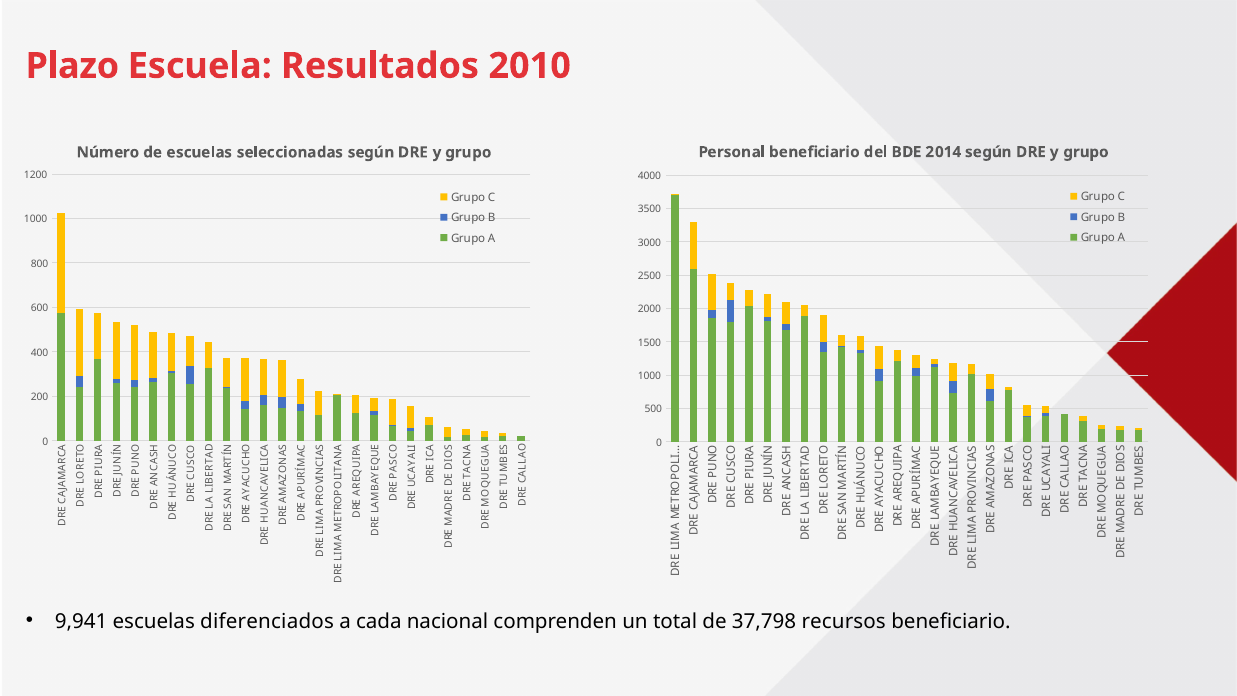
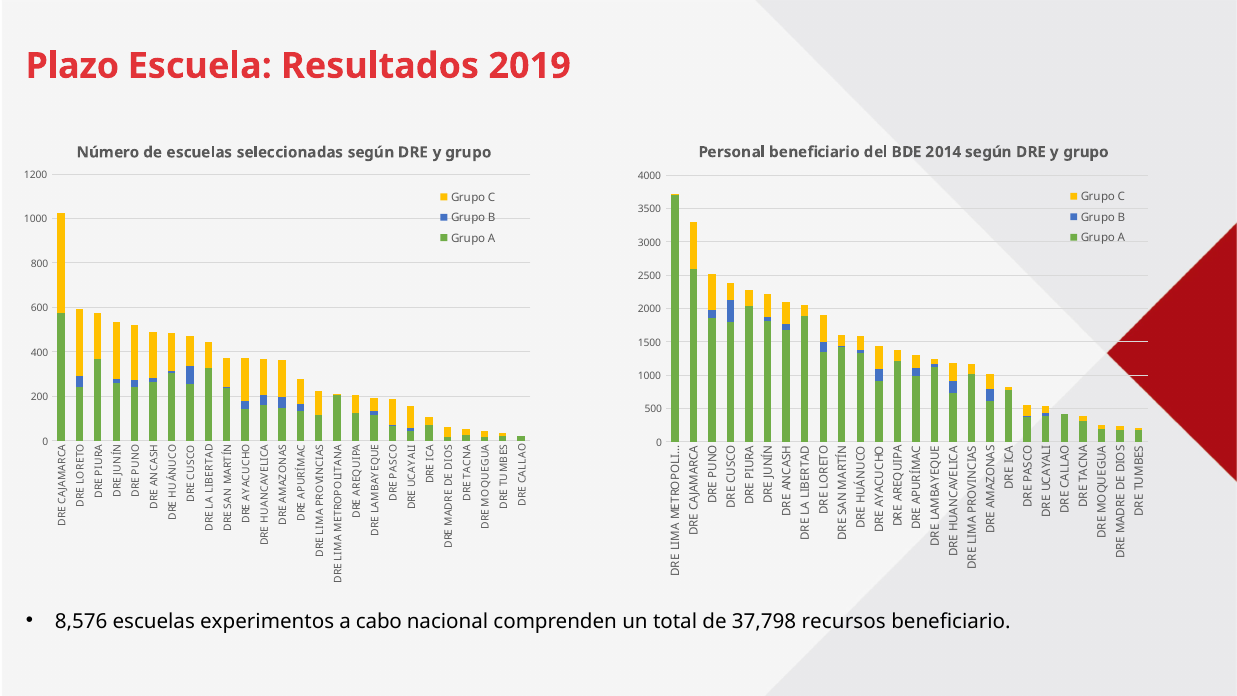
2010: 2010 -> 2019
9,941: 9,941 -> 8,576
diferenciados: diferenciados -> experimentos
cada: cada -> cabo
